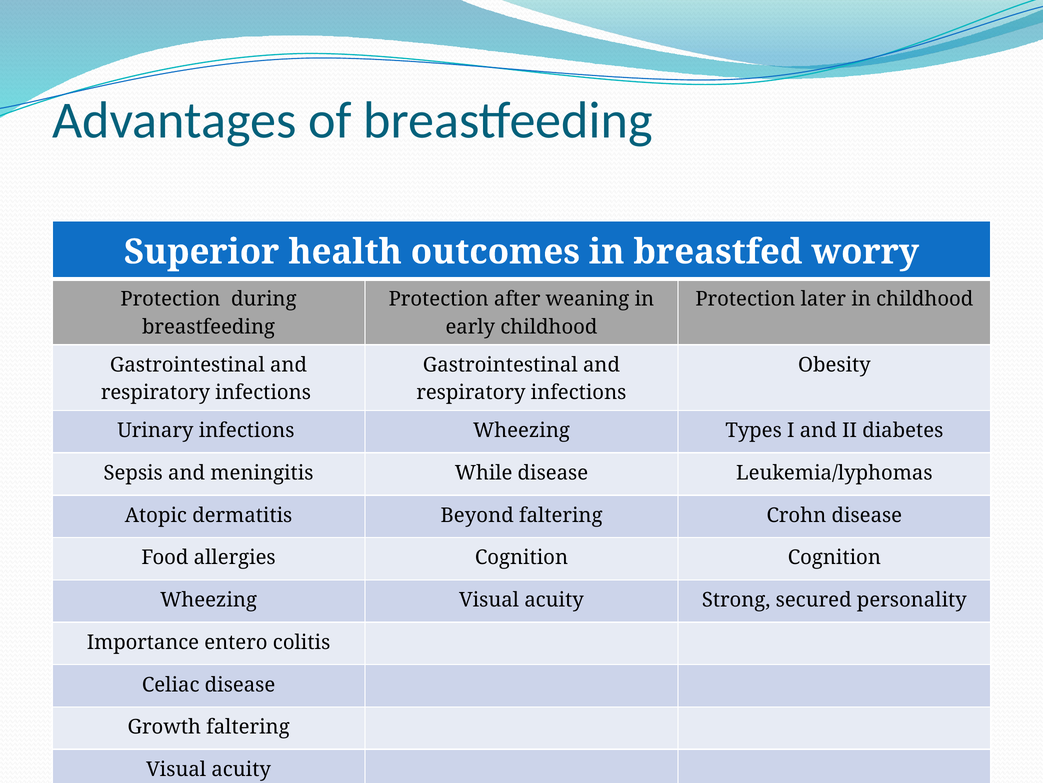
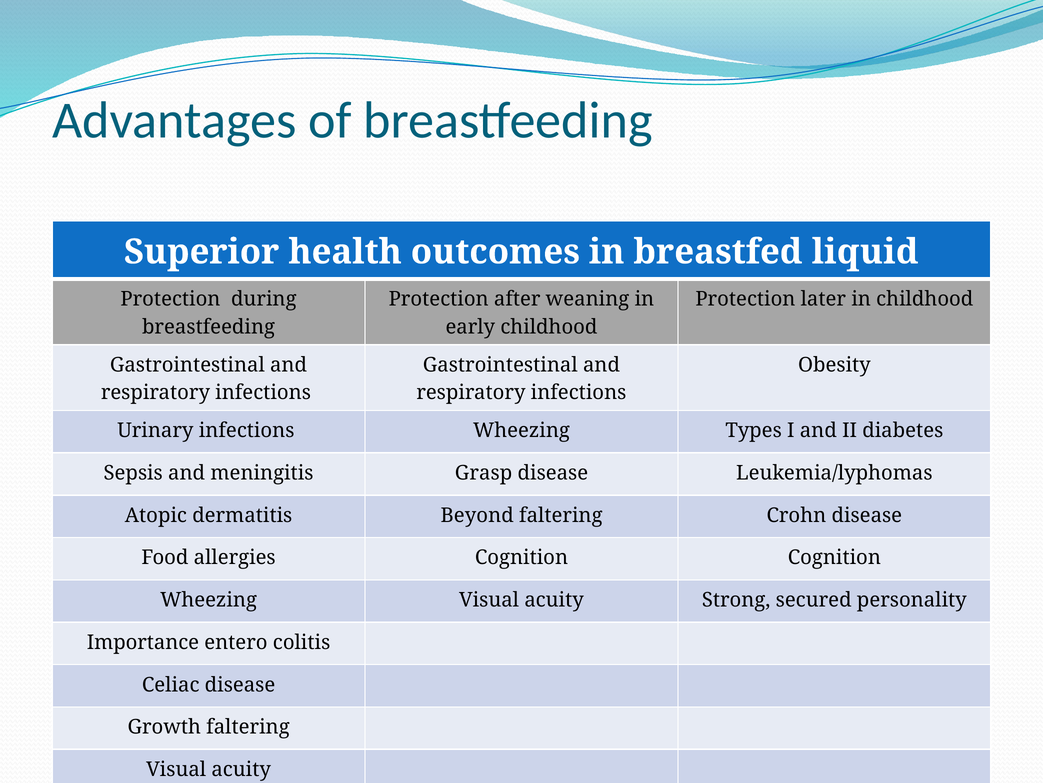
worry: worry -> liquid
While: While -> Grasp
